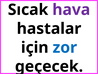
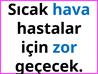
hava colour: purple -> blue
